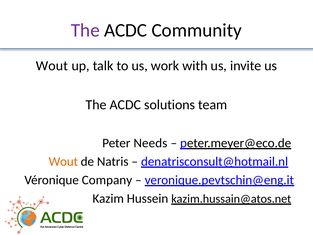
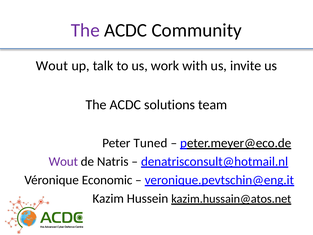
Needs: Needs -> Tuned
Wout at (63, 161) colour: orange -> purple
Company: Company -> Economic
